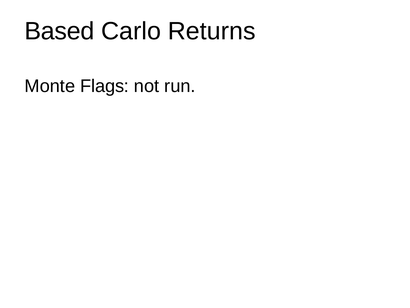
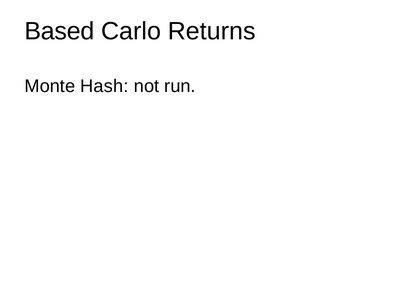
Flags: Flags -> Hash
